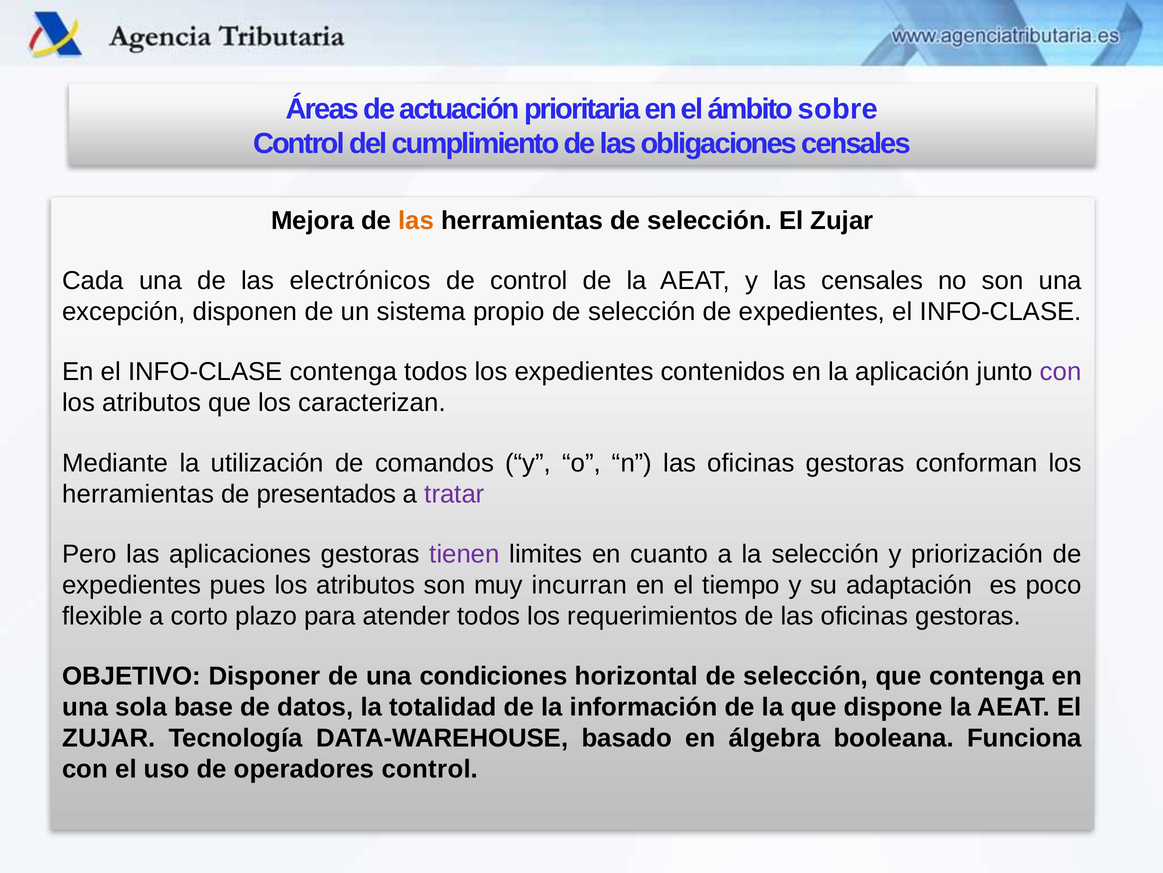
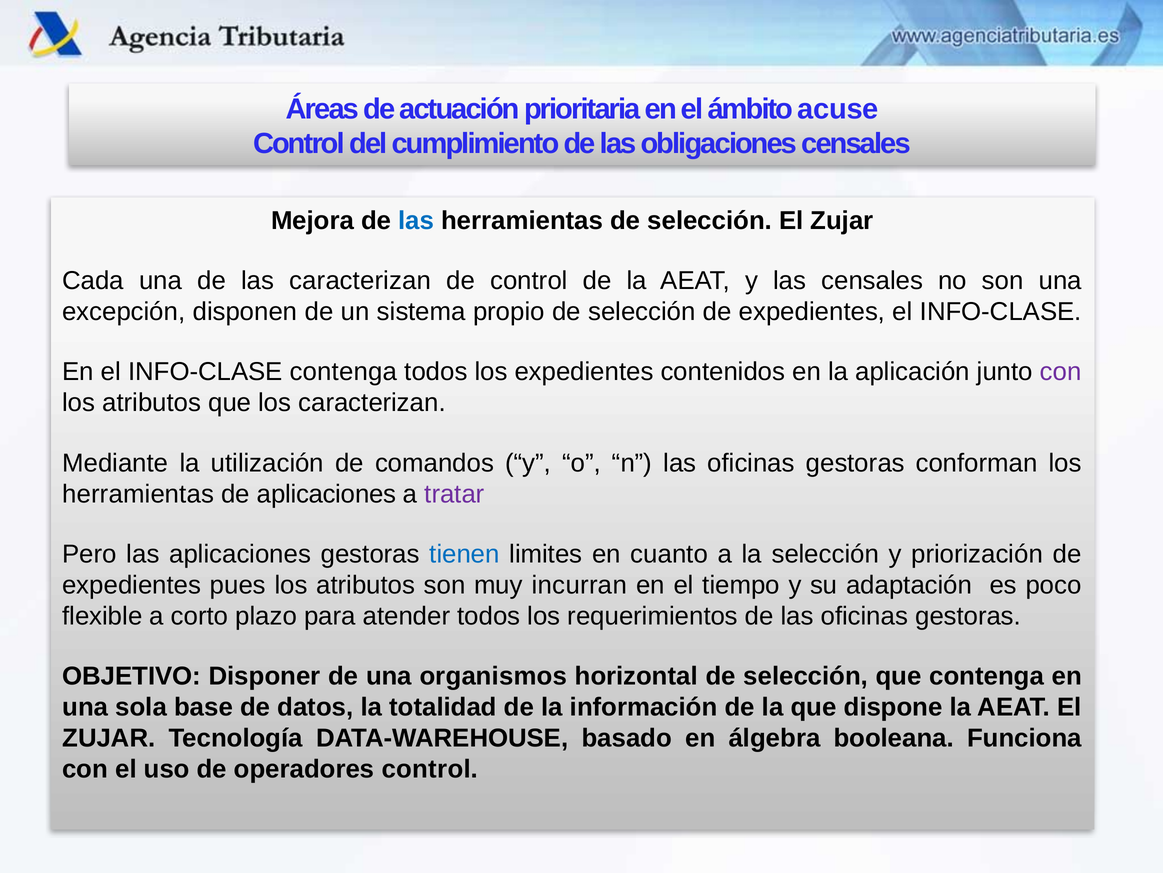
sobre: sobre -> acuse
las at (416, 220) colour: orange -> blue
las electrónicos: electrónicos -> caracterizan
de presentados: presentados -> aplicaciones
tienen colour: purple -> blue
condiciones: condiciones -> organismos
